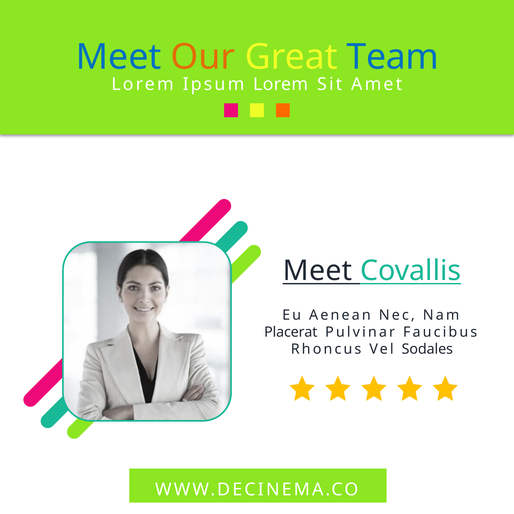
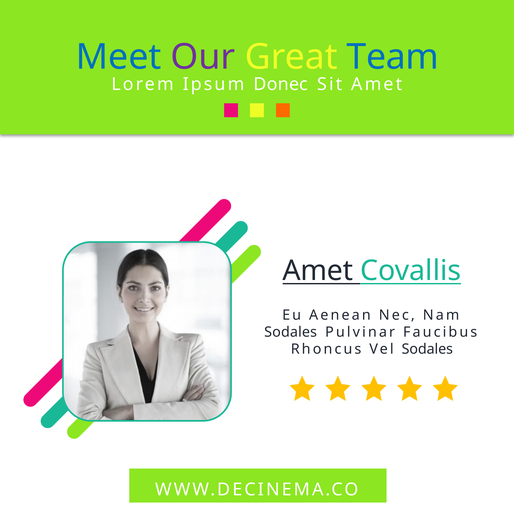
Our colour: orange -> purple
Ipsum Lorem: Lorem -> Donec
Meet at (318, 271): Meet -> Amet
Placerat at (291, 332): Placerat -> Sodales
